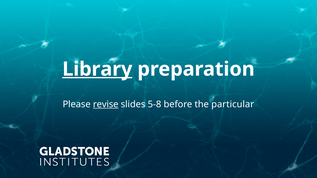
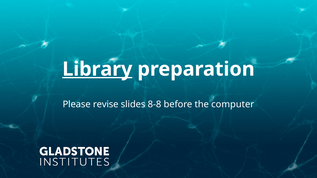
revise underline: present -> none
5-8: 5-8 -> 8-8
particular: particular -> computer
